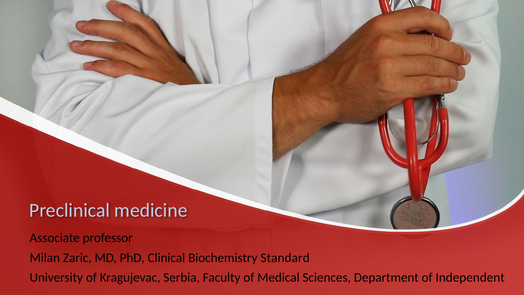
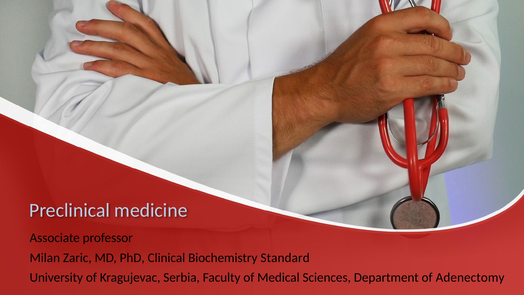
Independent: Independent -> Adenectomy
